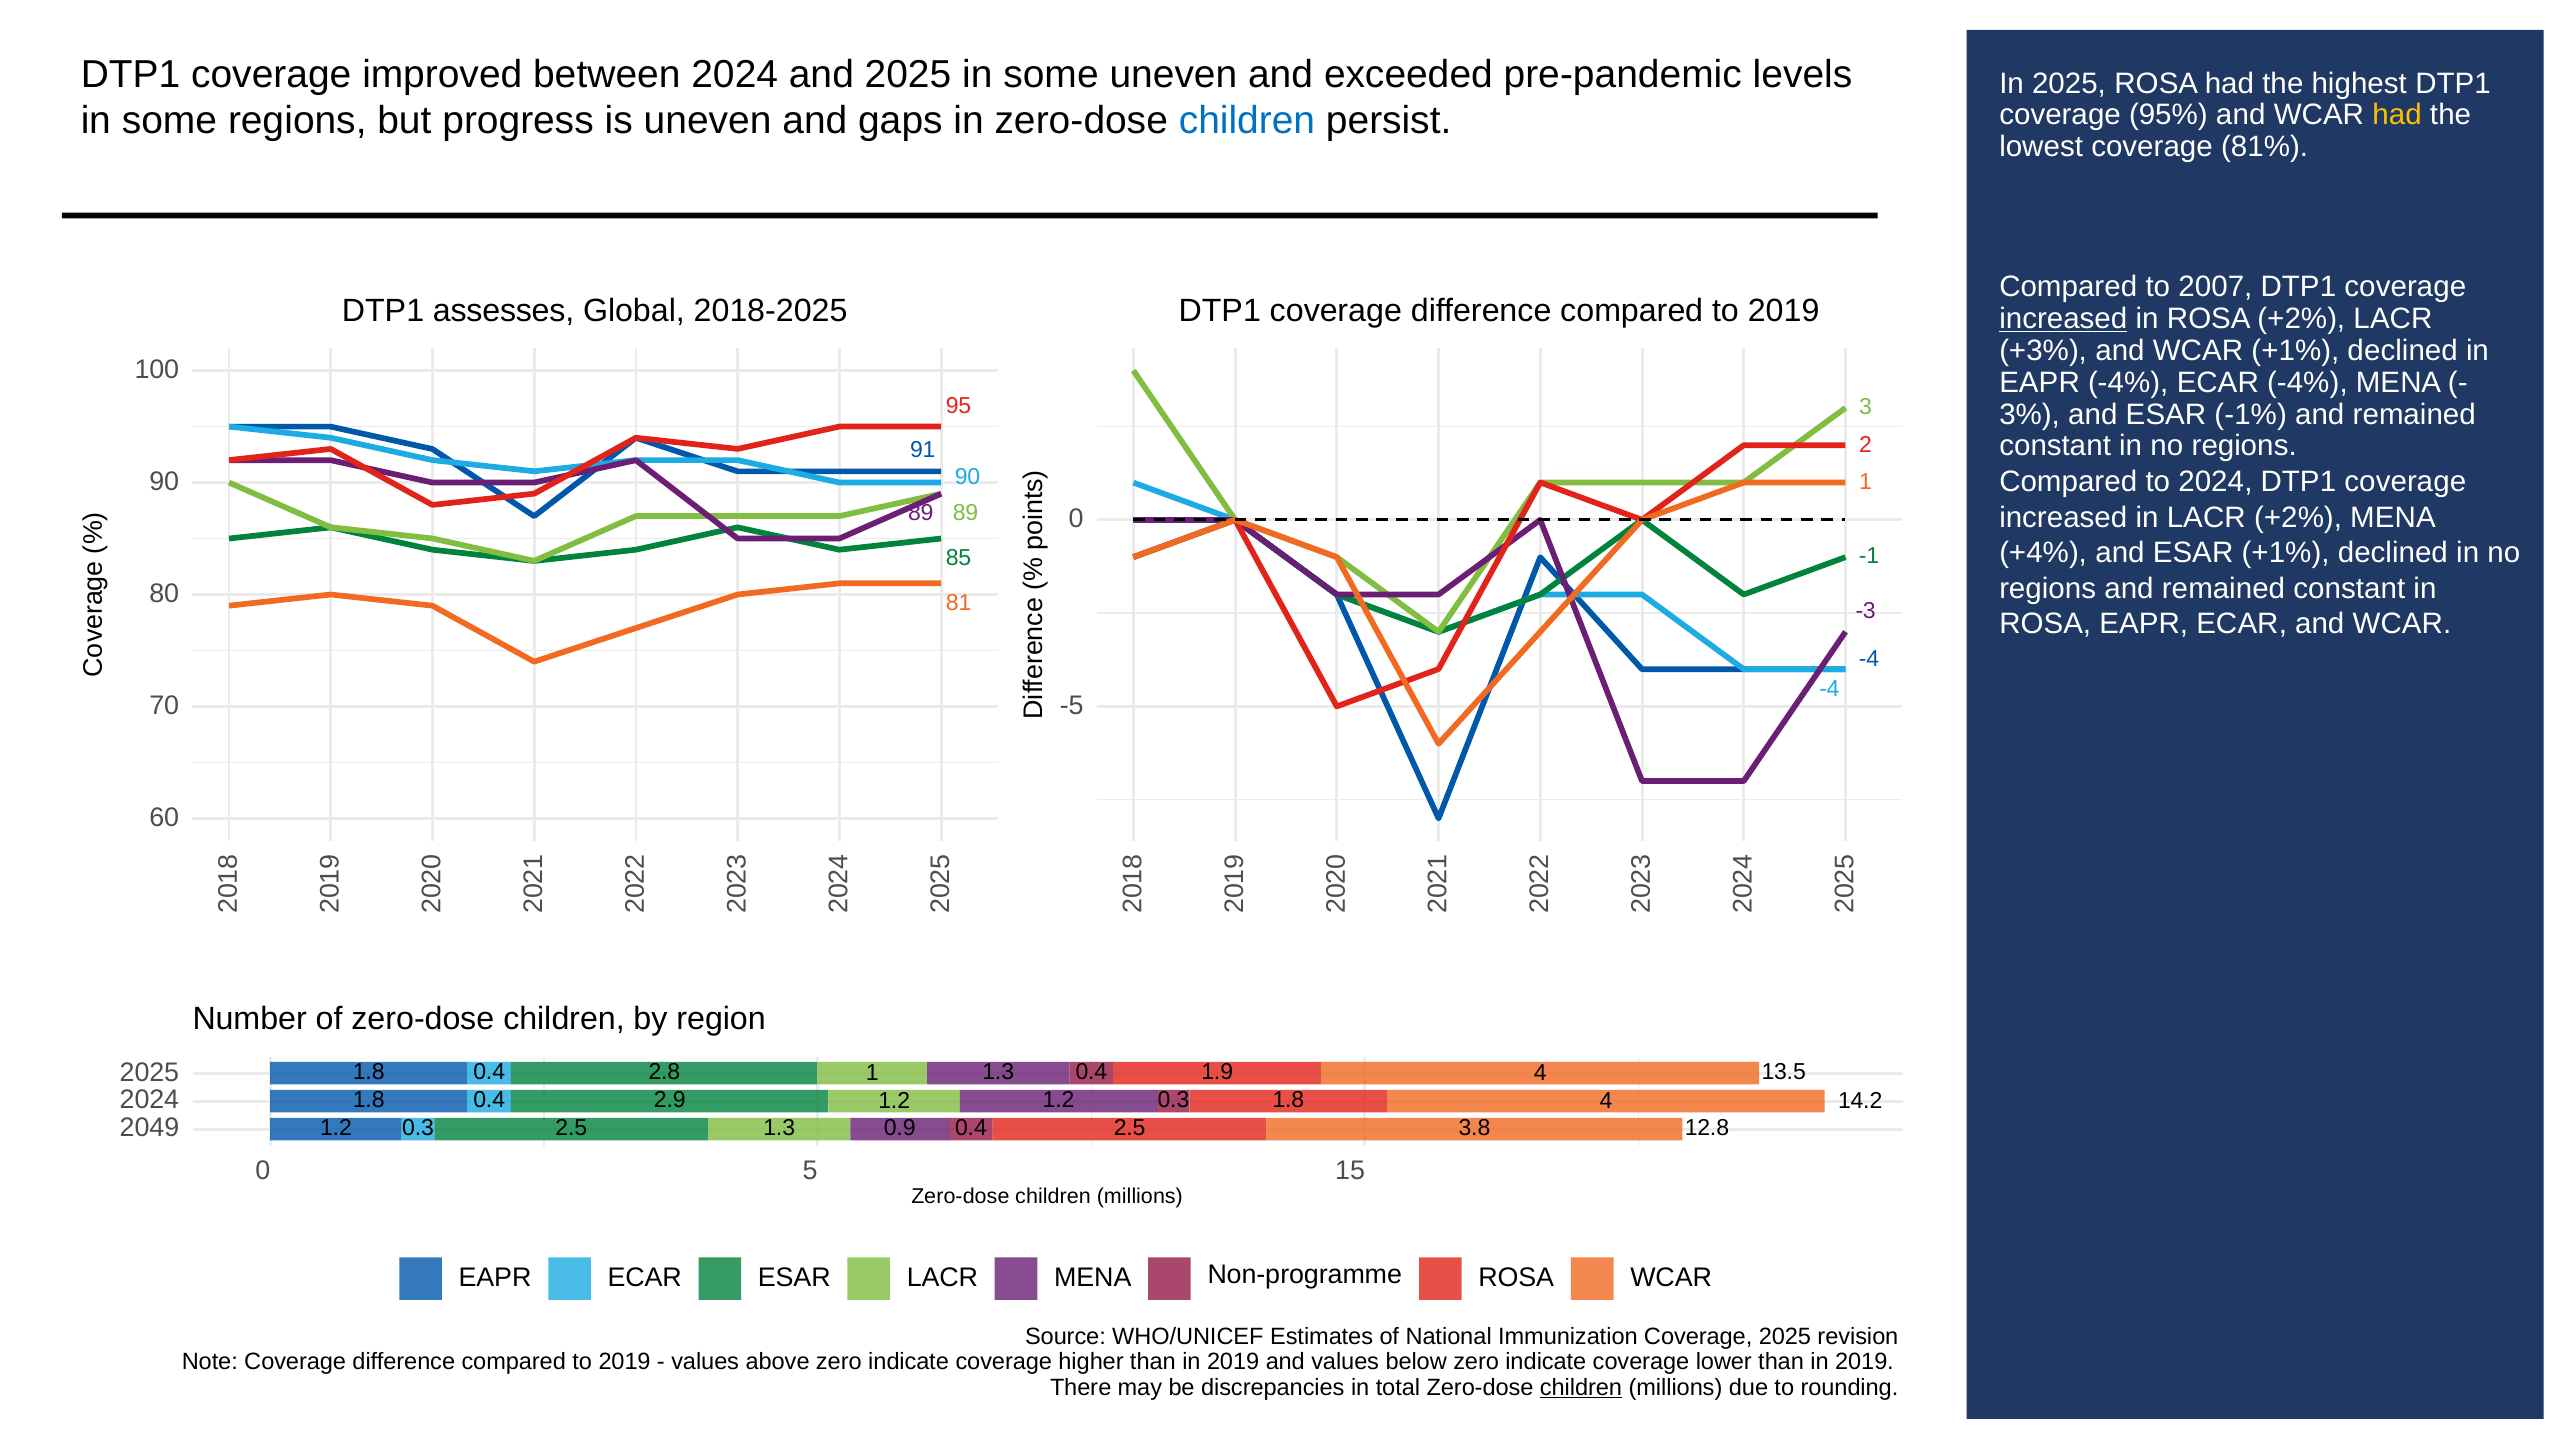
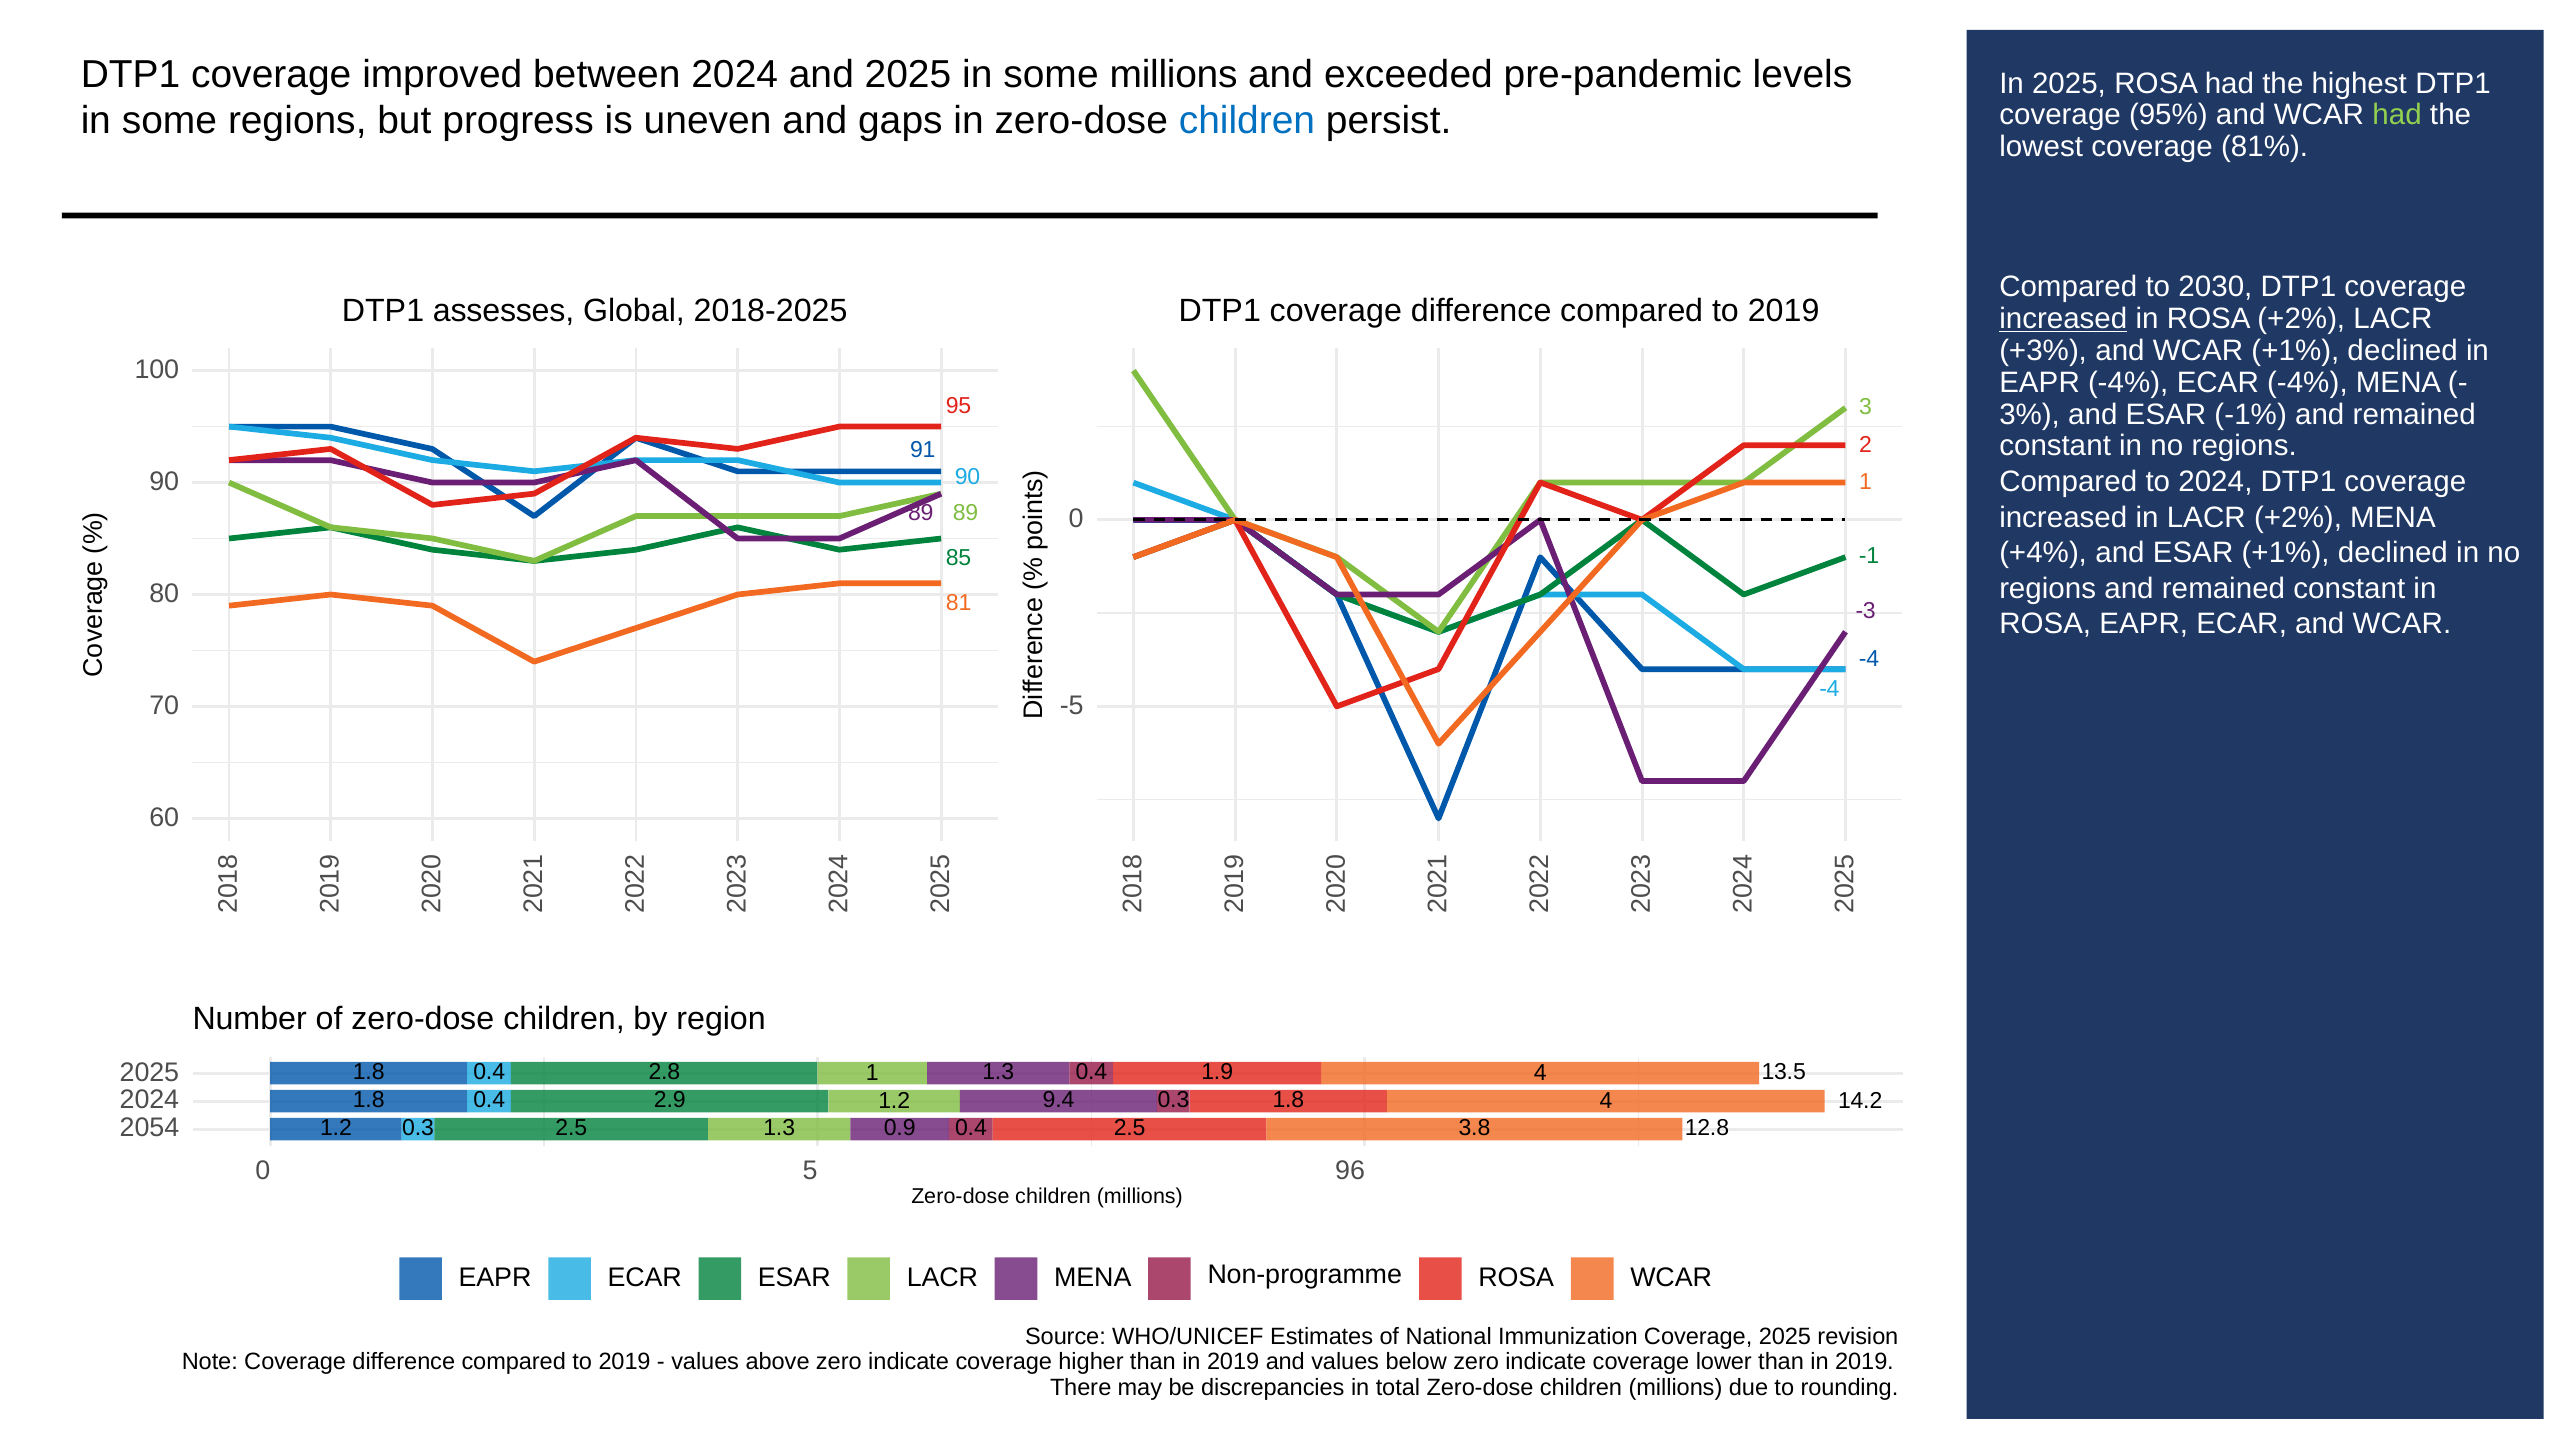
some uneven: uneven -> millions
had at (2397, 115) colour: yellow -> light green
2007: 2007 -> 2030
1.2 at (1059, 1100): 1.2 -> 9.4
2049: 2049 -> 2054
15: 15 -> 96
children at (1581, 1387) underline: present -> none
